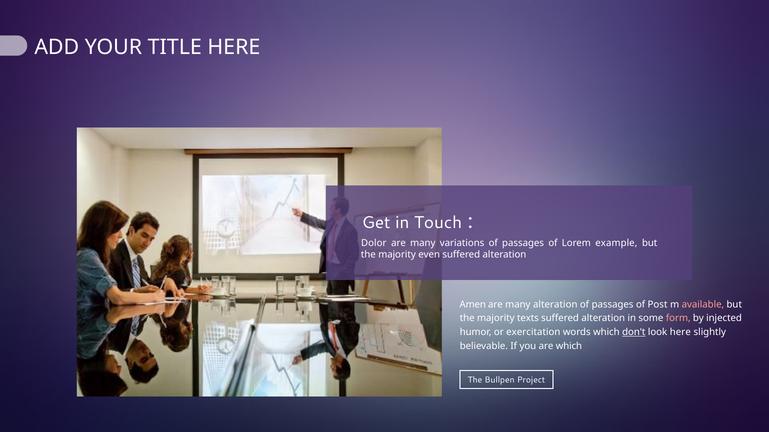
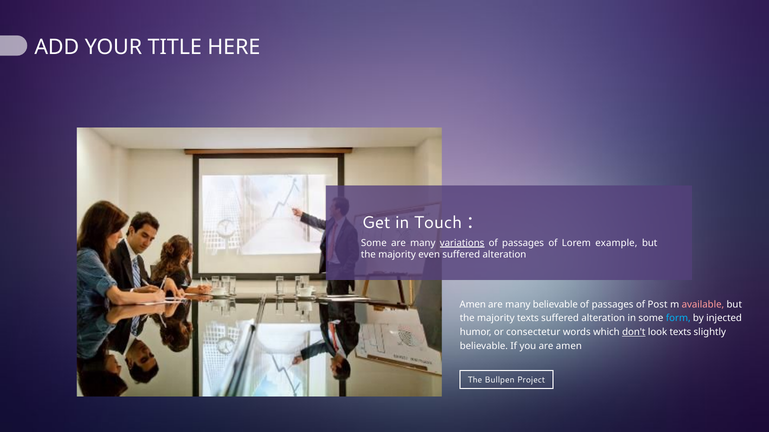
Dolor at (374, 243): Dolor -> Some
variations underline: none -> present
many alteration: alteration -> believable
form colour: pink -> light blue
exercitation: exercitation -> consectetur
look here: here -> texts
are which: which -> amen
